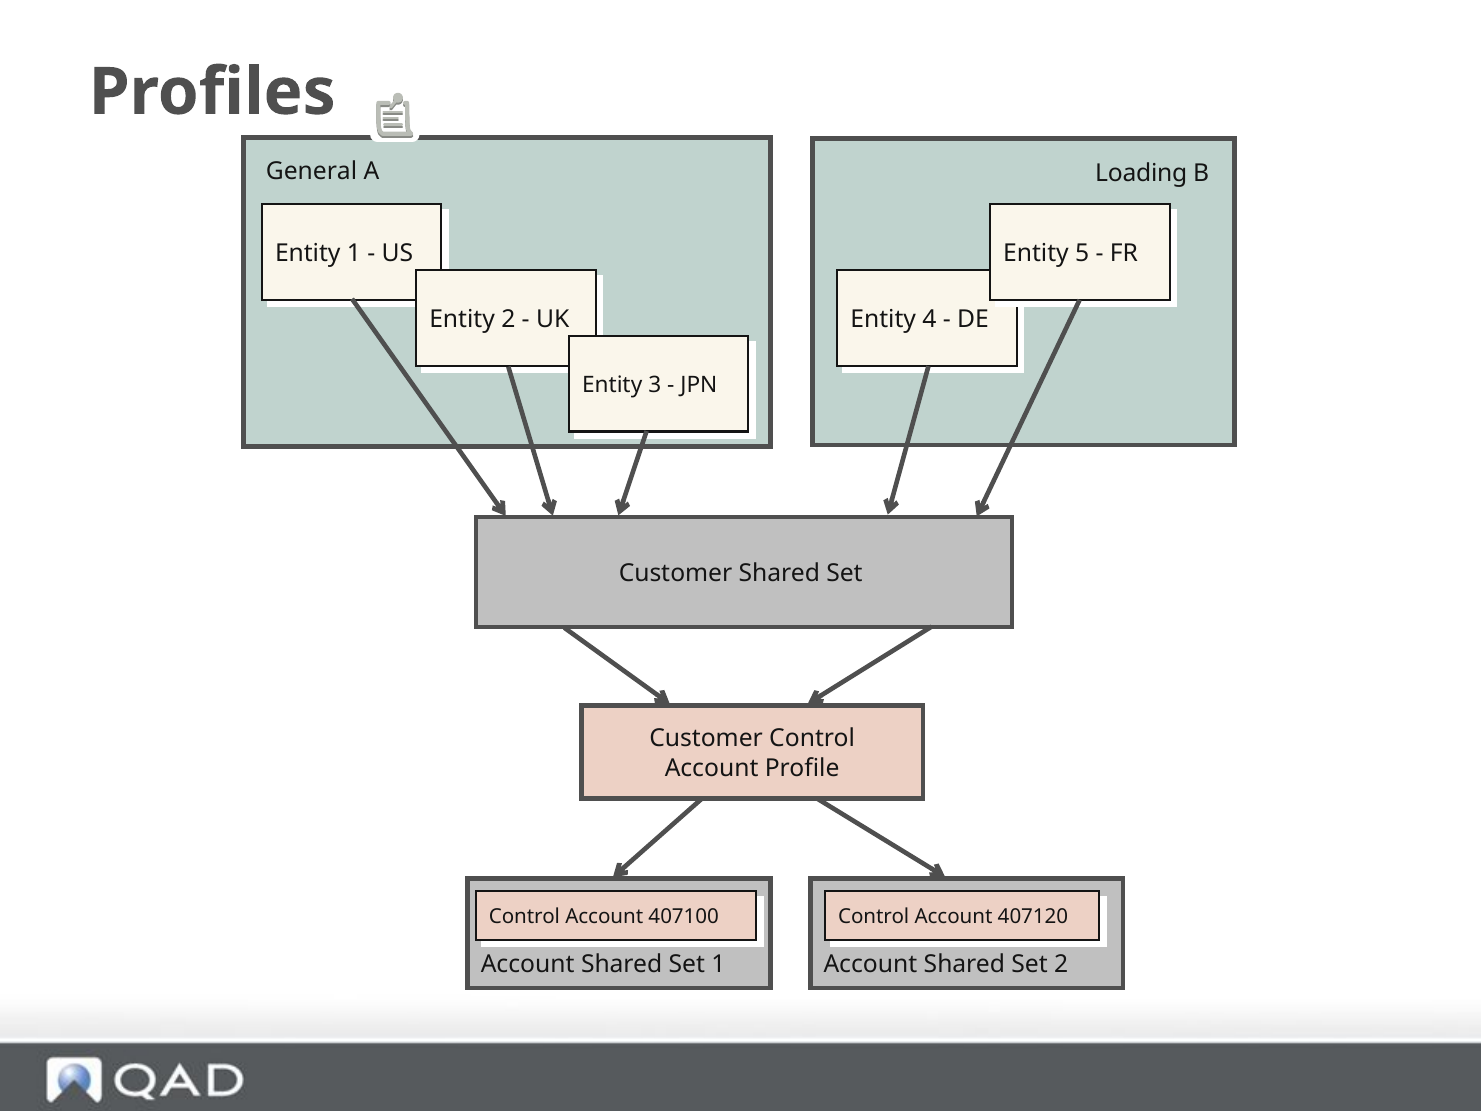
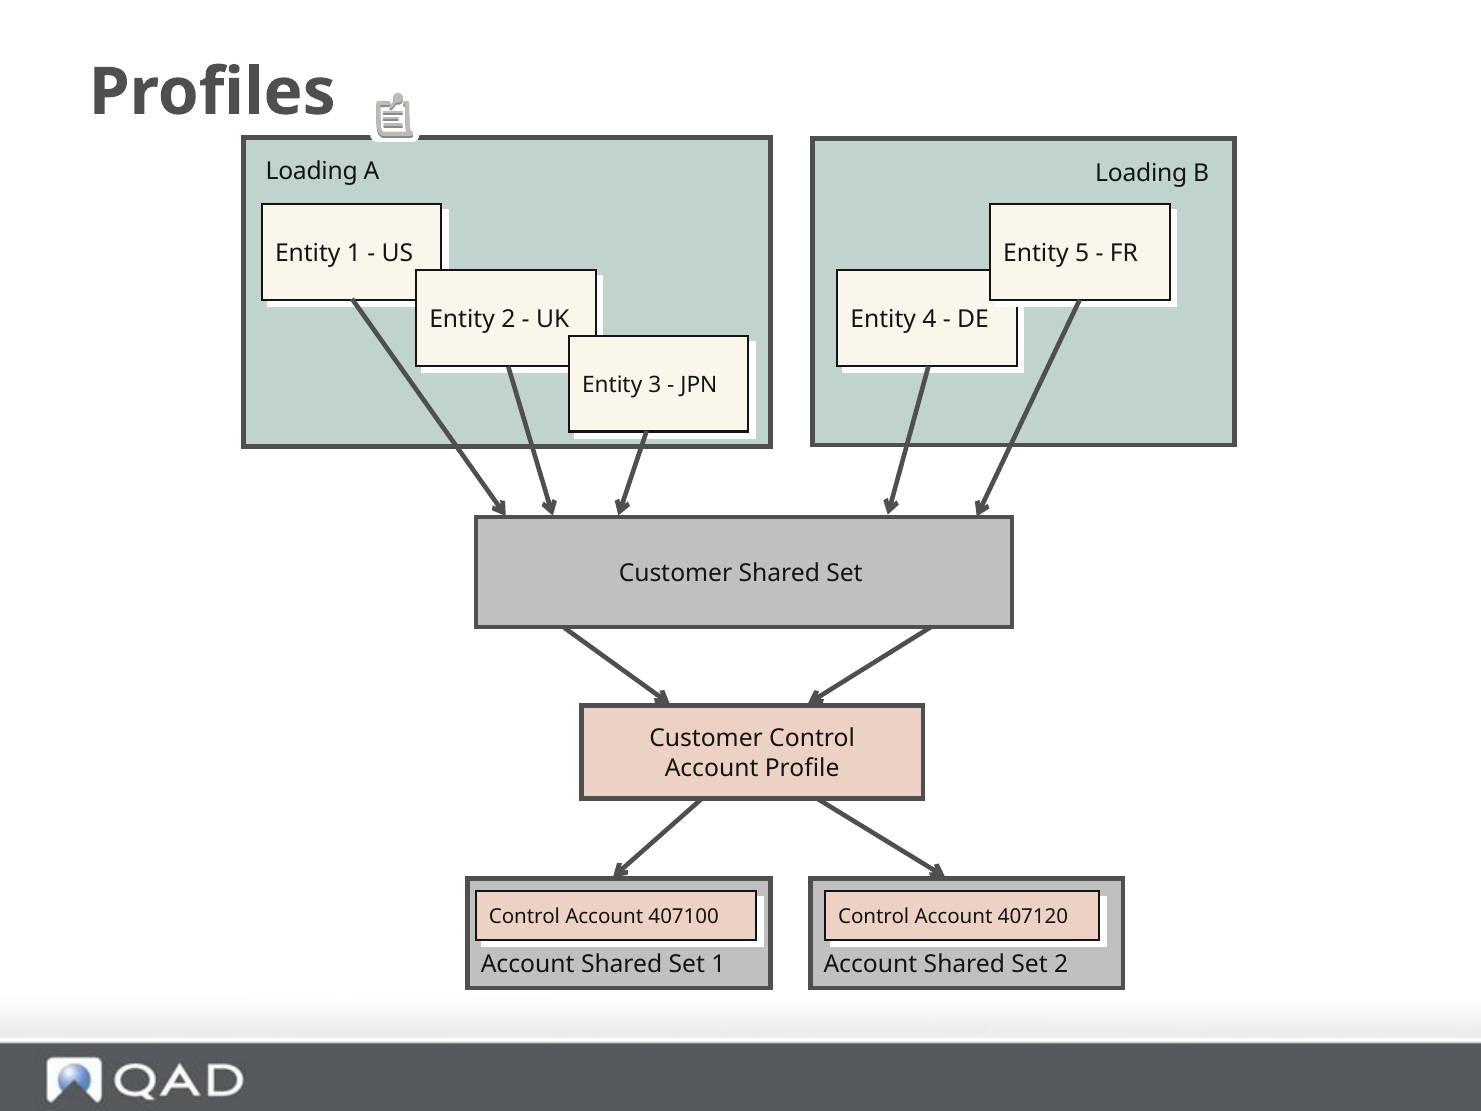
General at (312, 172): General -> Loading
